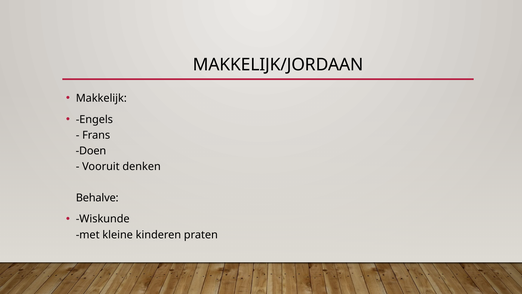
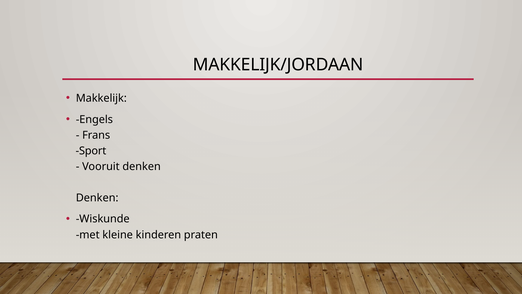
Doen: Doen -> Sport
Behalve at (97, 198): Behalve -> Denken
